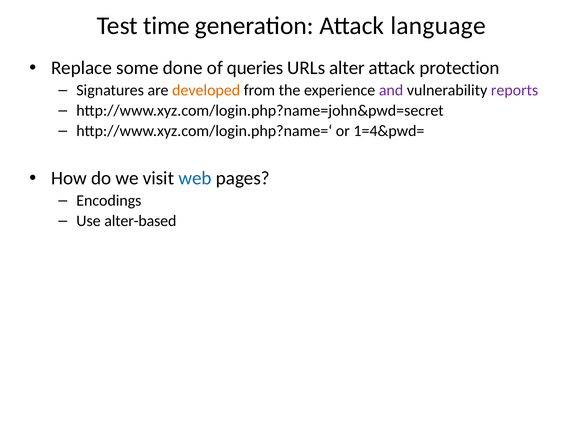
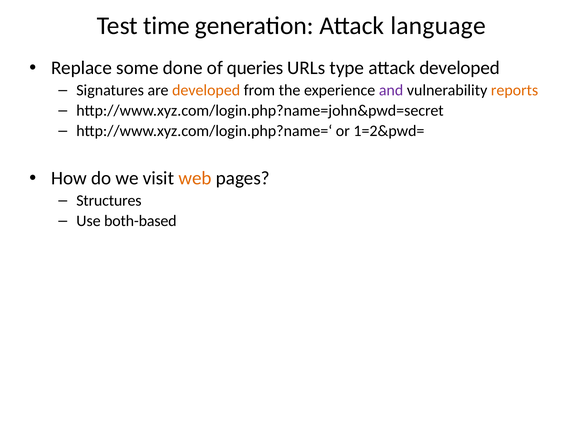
alter: alter -> type
attack protection: protection -> developed
reports colour: purple -> orange
1=4&pwd=: 1=4&pwd= -> 1=2&pwd=
web colour: blue -> orange
Encodings: Encodings -> Structures
alter-based: alter-based -> both-based
